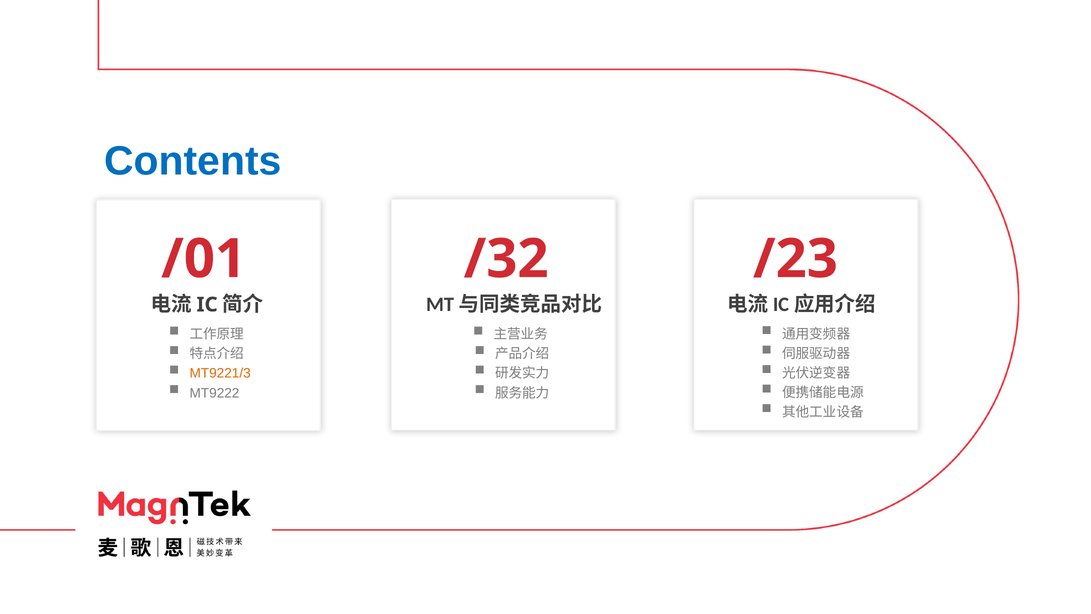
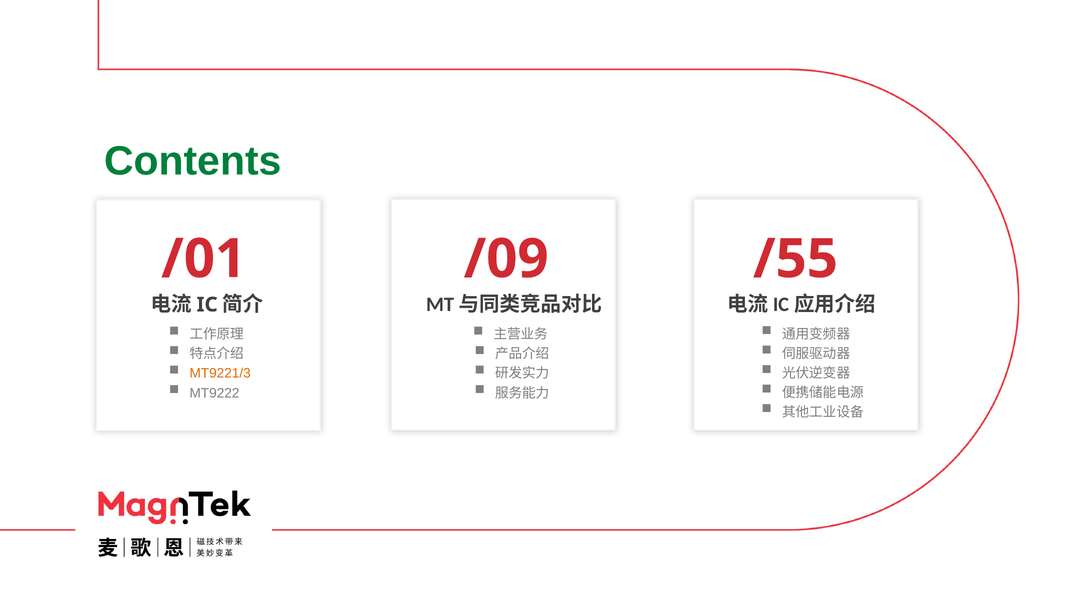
Contents colour: blue -> green
/32: /32 -> /09
/23: /23 -> /55
